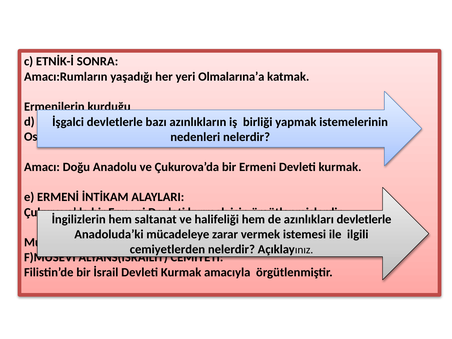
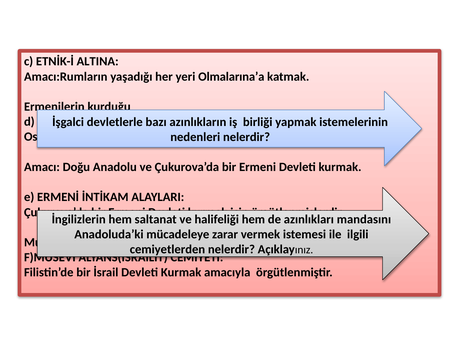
SONRA: SONRA -> ALTINA
devletlerle at (364, 219): devletlerle -> mandasını
